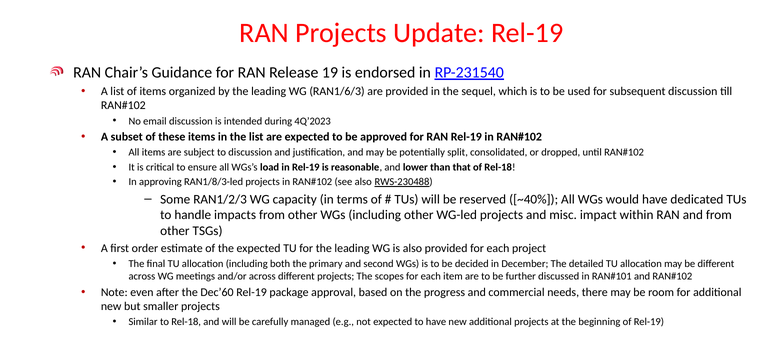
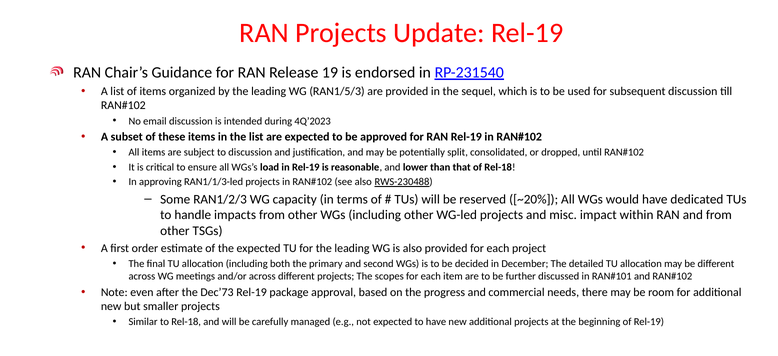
RAN1/6/3: RAN1/6/3 -> RAN1/5/3
RAN1/8/3-led: RAN1/8/3-led -> RAN1/1/3-led
~40%: ~40% -> ~20%
Dec’60: Dec’60 -> Dec’73
